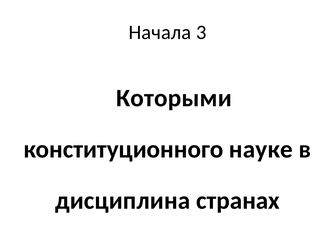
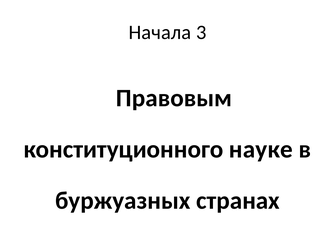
Которыми: Которыми -> Правовым
дисциплина: дисциплина -> буржуазных
